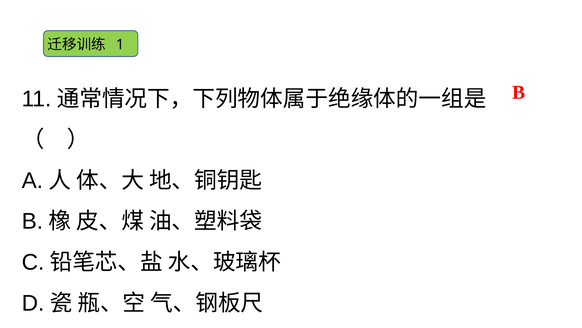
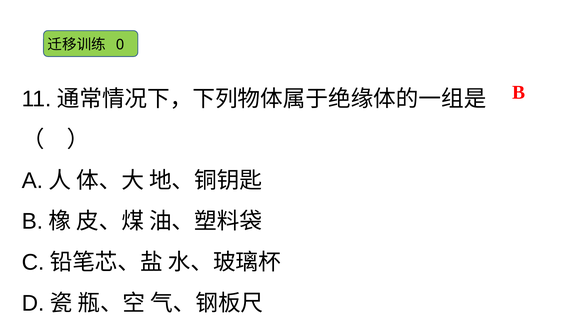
1: 1 -> 0
